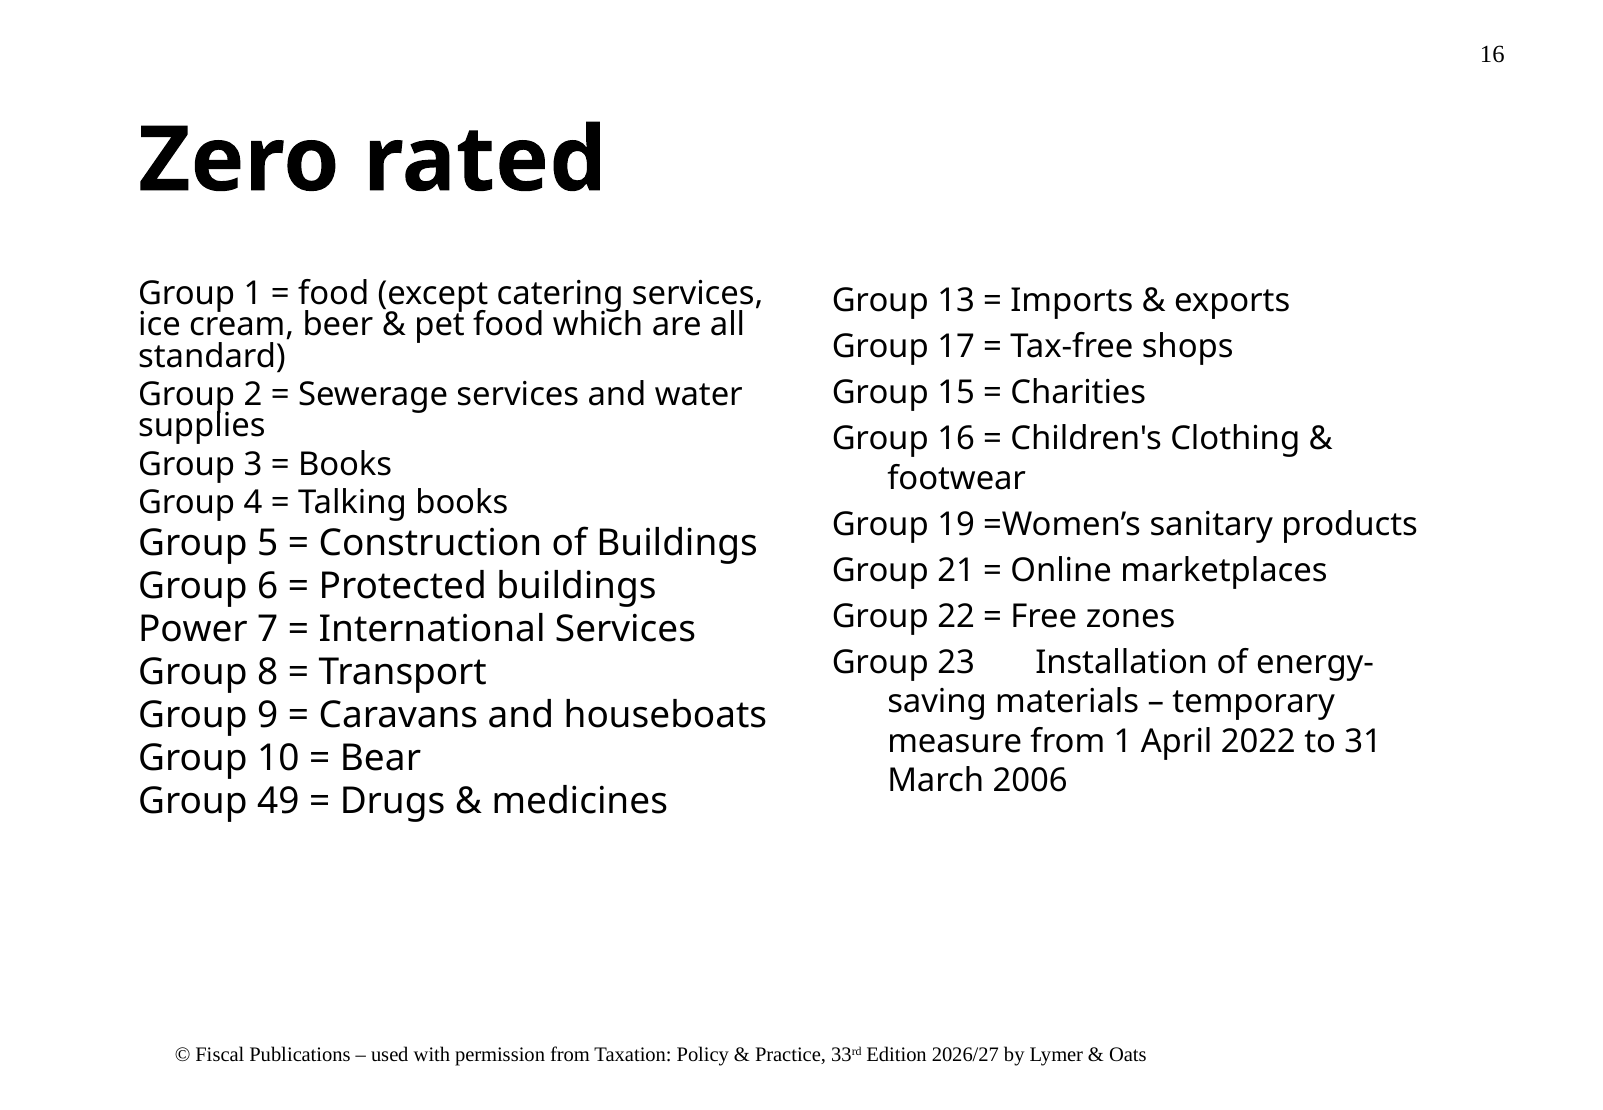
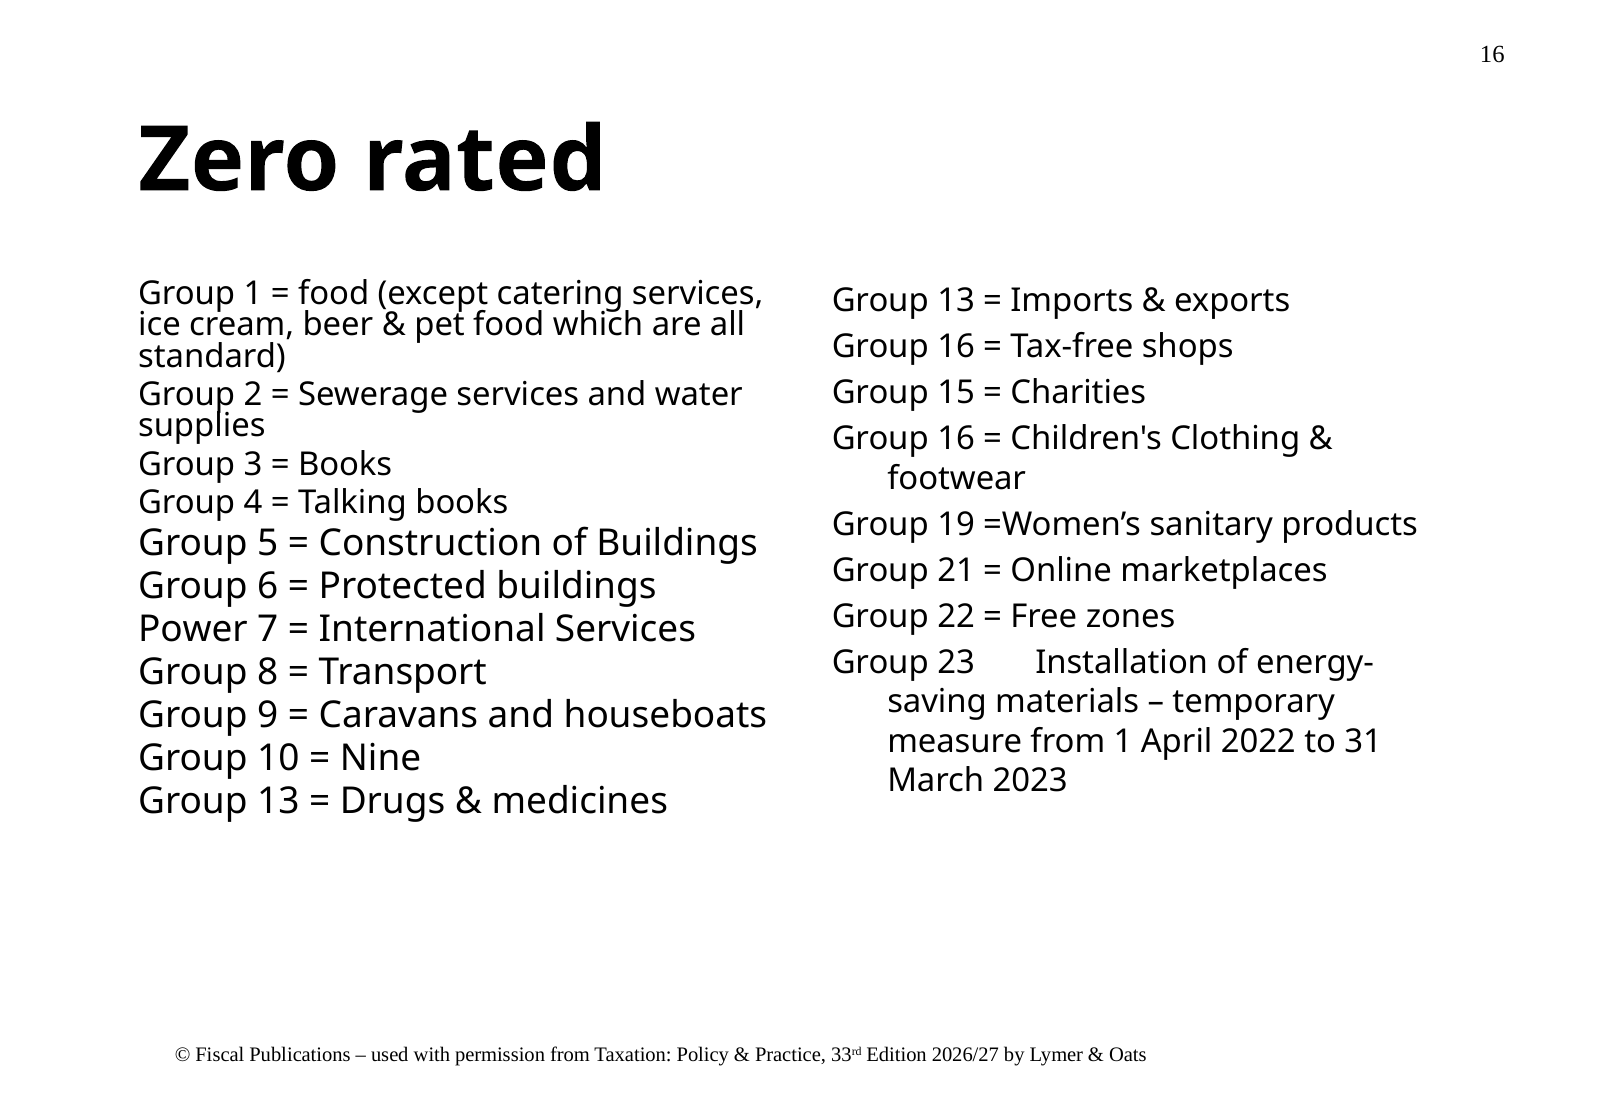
17 at (956, 347): 17 -> 16
Bear: Bear -> Nine
2006: 2006 -> 2023
49 at (278, 801): 49 -> 13
